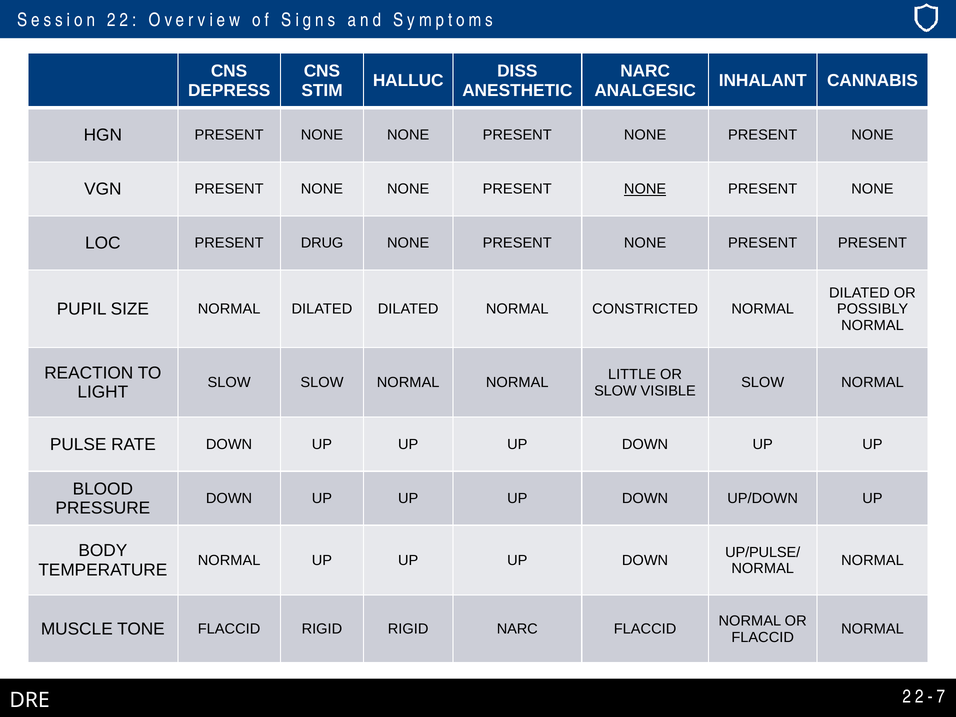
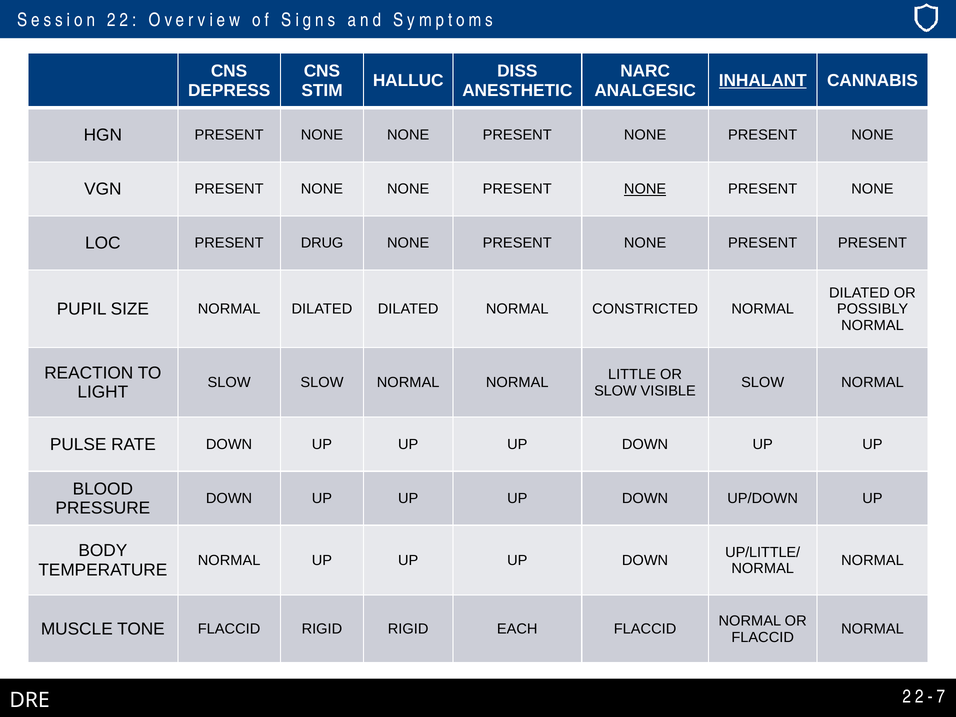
INHALANT underline: none -> present
UP/PULSE/: UP/PULSE/ -> UP/LITTLE/
RIGID NARC: NARC -> EACH
